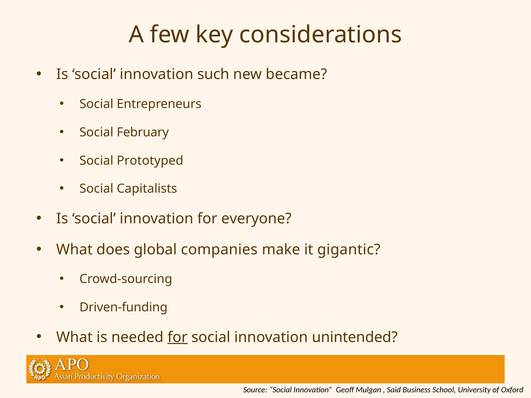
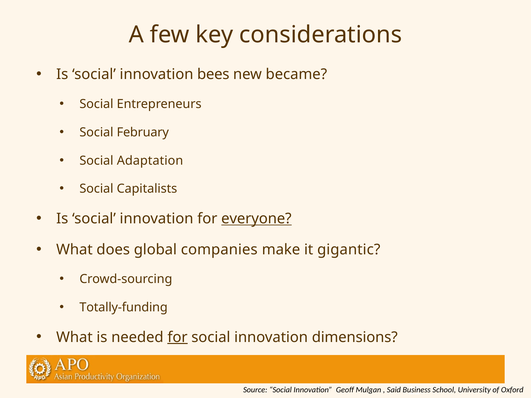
such: such -> bees
Prototyped: Prototyped -> Adaptation
everyone underline: none -> present
Driven-funding: Driven-funding -> Totally-funding
unintended: unintended -> dimensions
